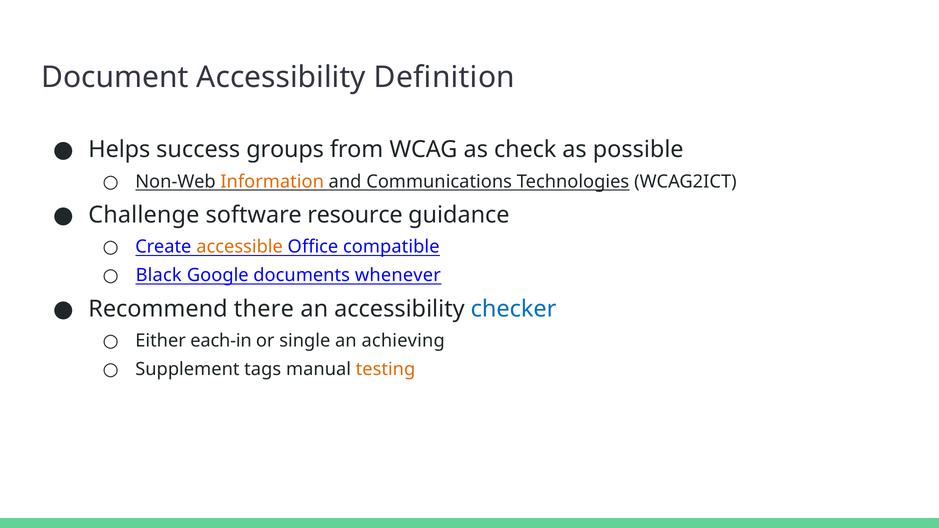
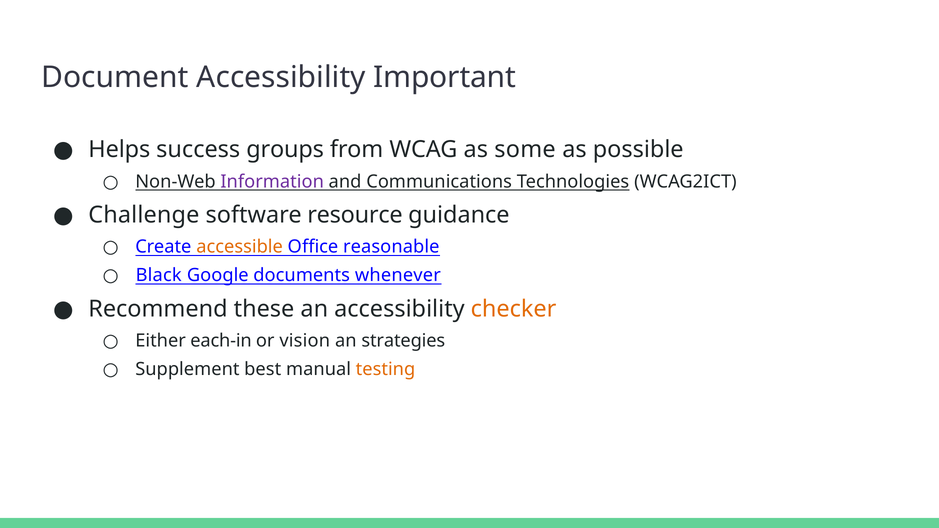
Definition: Definition -> Important
check: check -> some
Information colour: orange -> purple
compatible: compatible -> reasonable
there: there -> these
checker colour: blue -> orange
single: single -> vision
achieving: achieving -> strategies
tags: tags -> best
